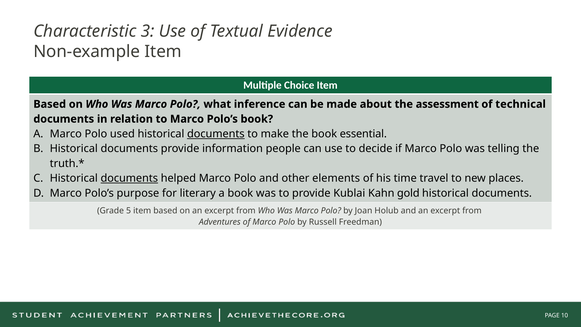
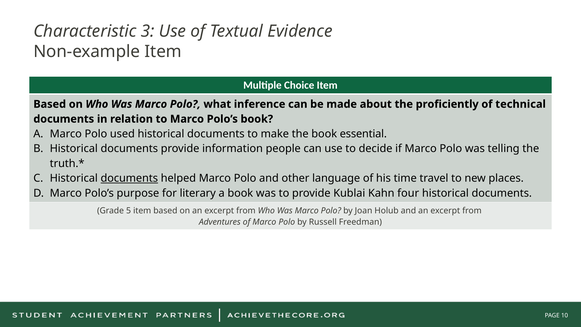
assessment: assessment -> proficiently
documents at (216, 134) underline: present -> none
elements: elements -> language
gold: gold -> four
